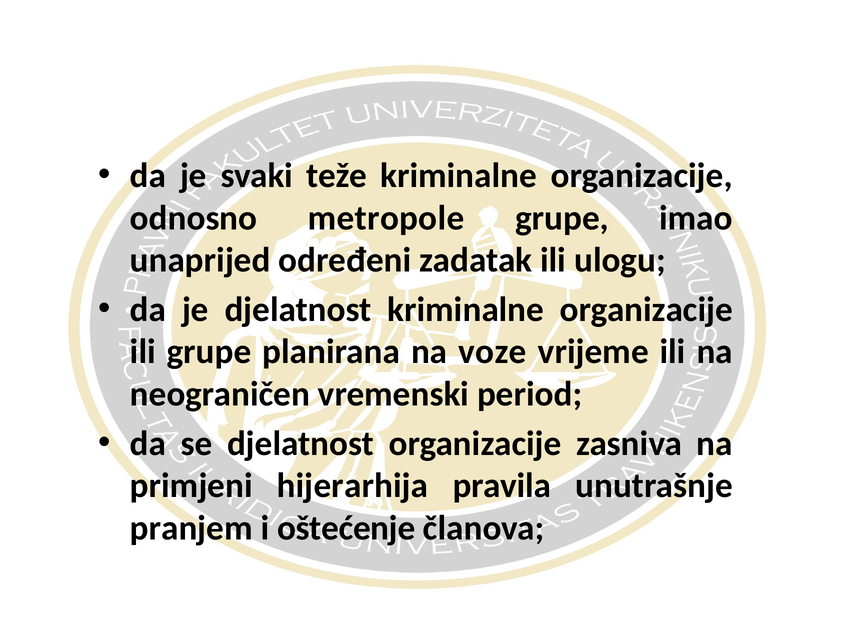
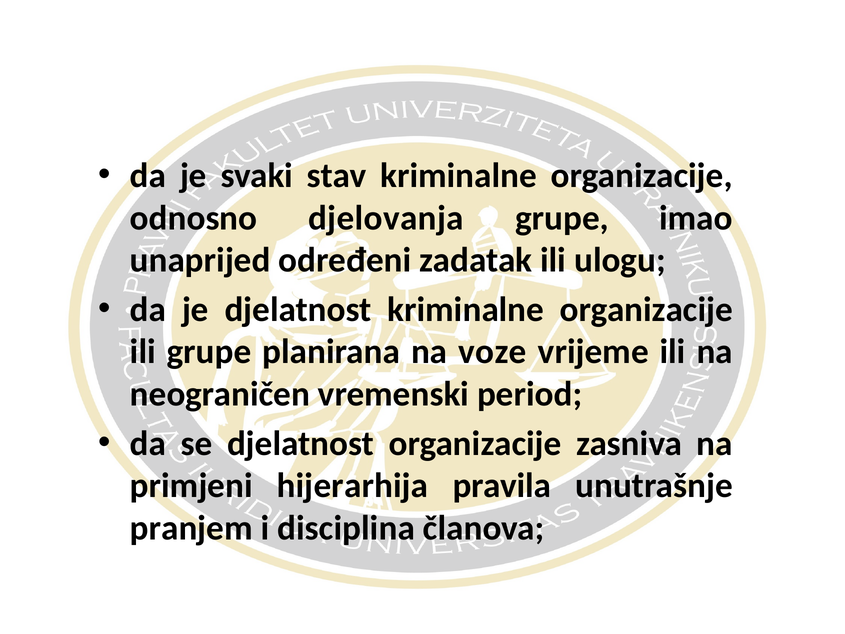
teže: teže -> stav
metropole: metropole -> djelovanja
oštećenje: oštećenje -> disciplina
